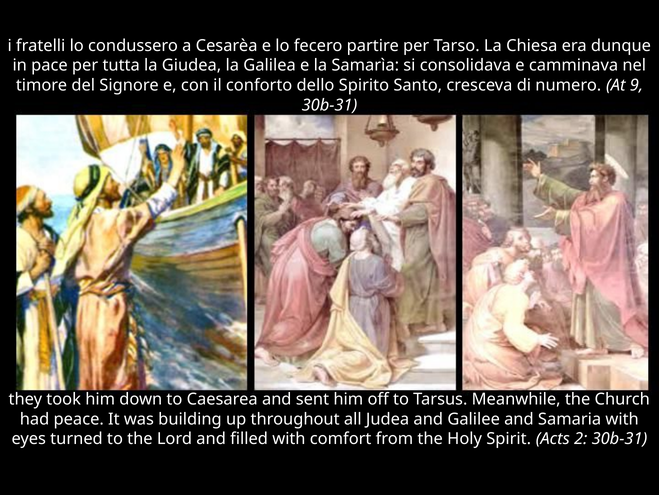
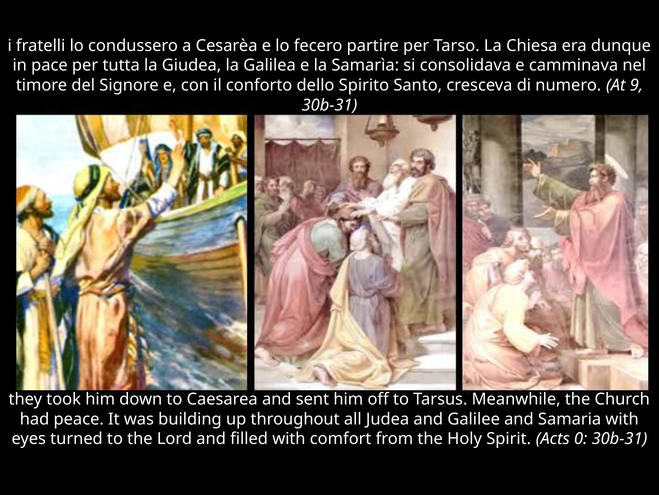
2: 2 -> 0
